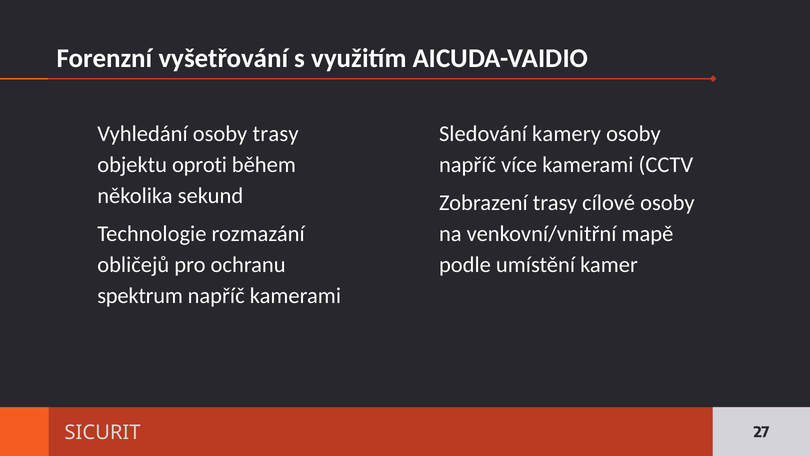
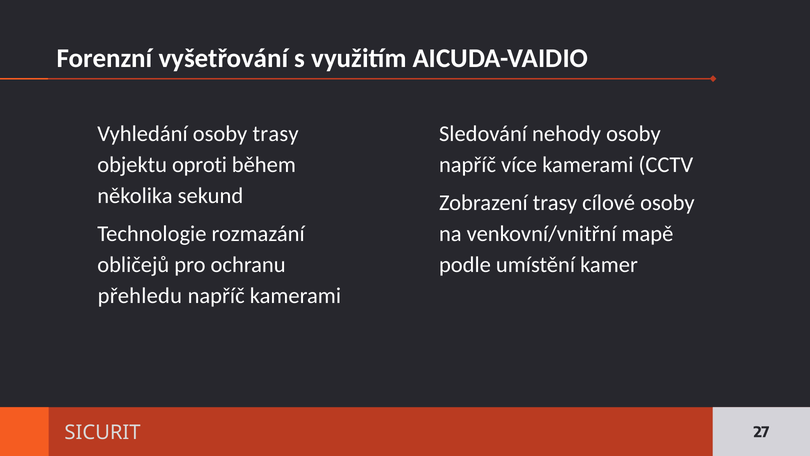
kamery: kamery -> nehody
spektrum: spektrum -> přehledu
